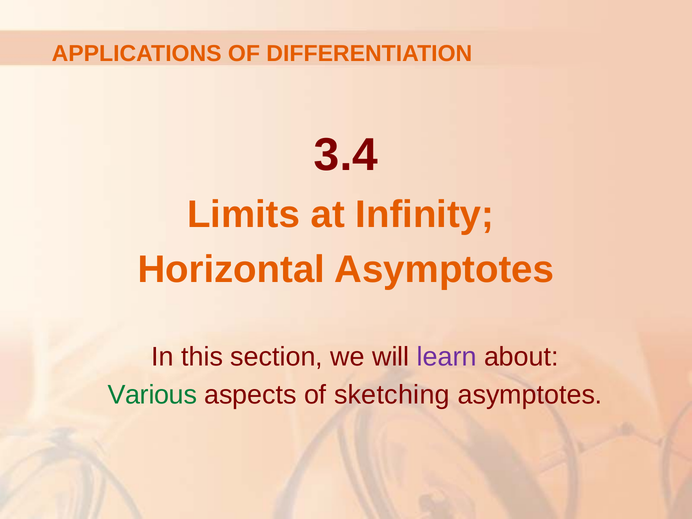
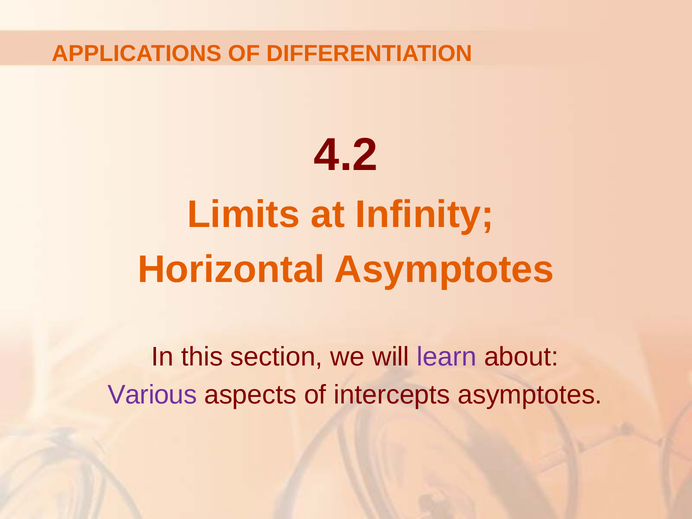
3.4: 3.4 -> 4.2
Various colour: green -> purple
sketching: sketching -> intercepts
